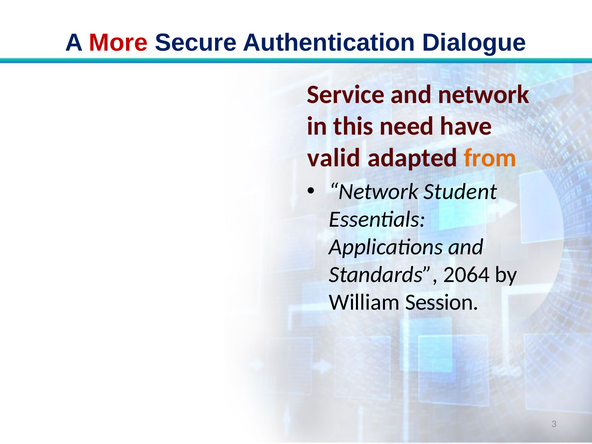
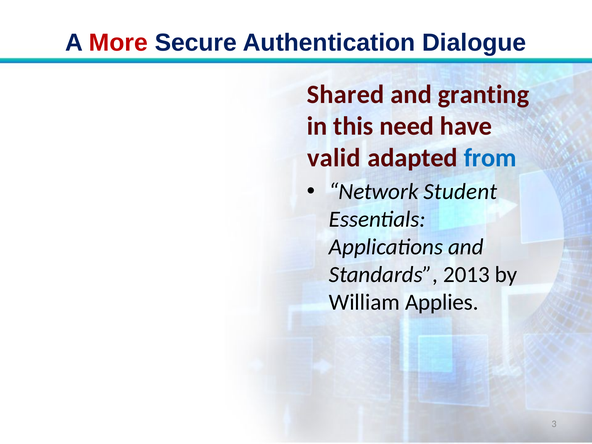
Service: Service -> Shared
and network: network -> granting
from colour: orange -> blue
2064: 2064 -> 2013
Session: Session -> Applies
